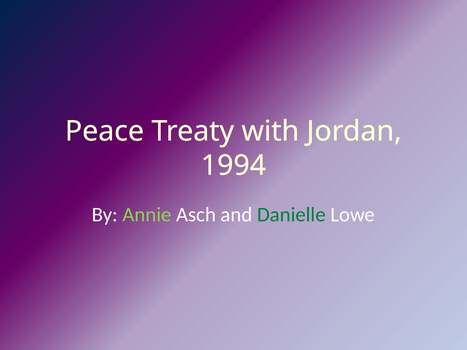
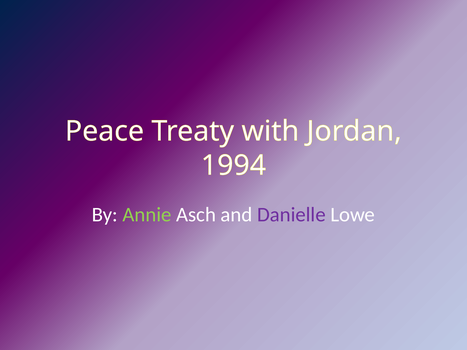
Danielle colour: green -> purple
